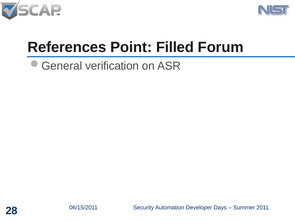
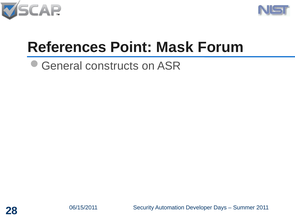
Filled: Filled -> Mask
verification: verification -> constructs
